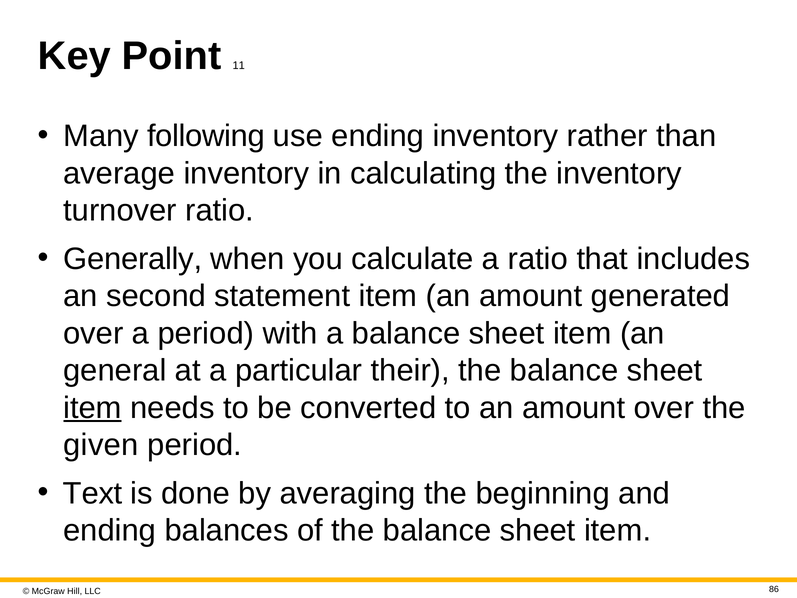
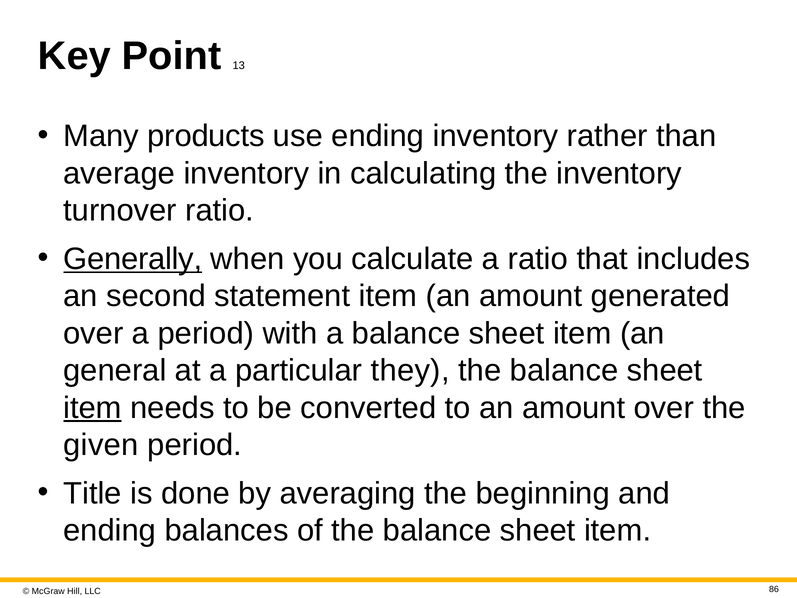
11: 11 -> 13
following: following -> products
Generally underline: none -> present
their: their -> they
Text: Text -> Title
